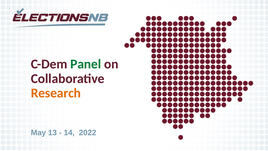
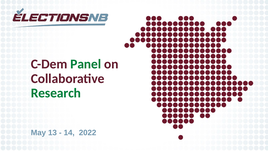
Research colour: orange -> green
